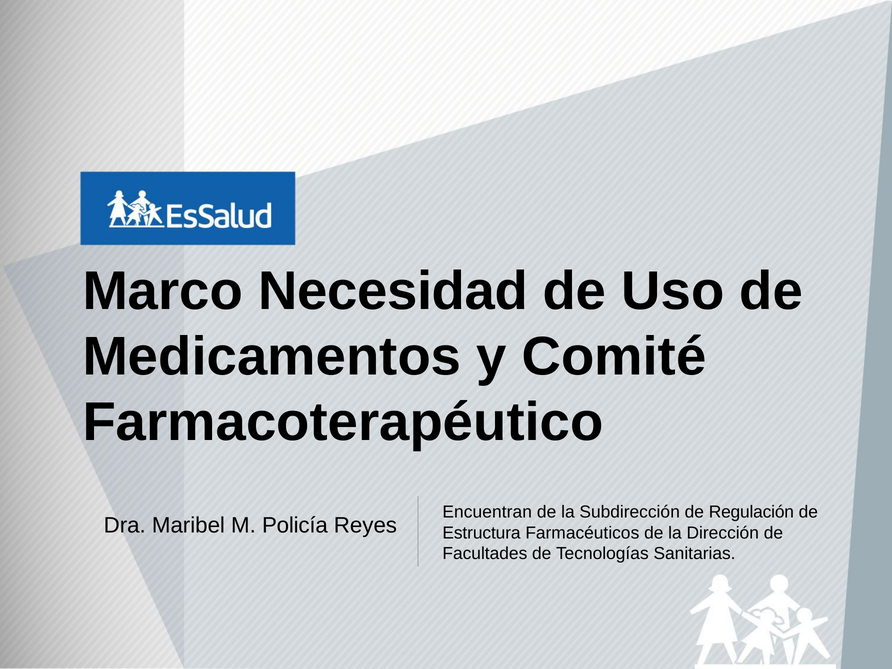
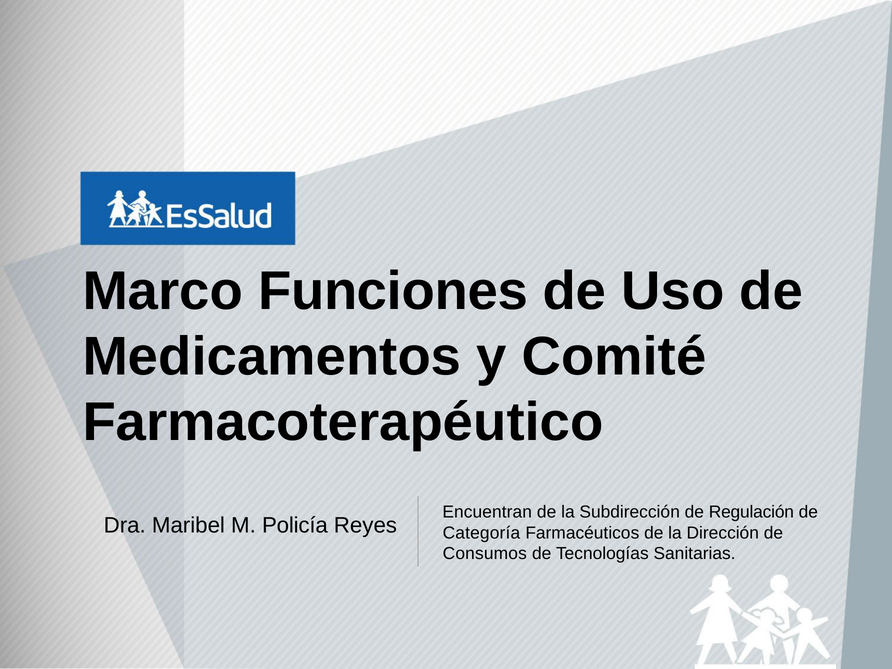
Necesidad: Necesidad -> Funciones
Estructura: Estructura -> Categoría
Facultades: Facultades -> Consumos
